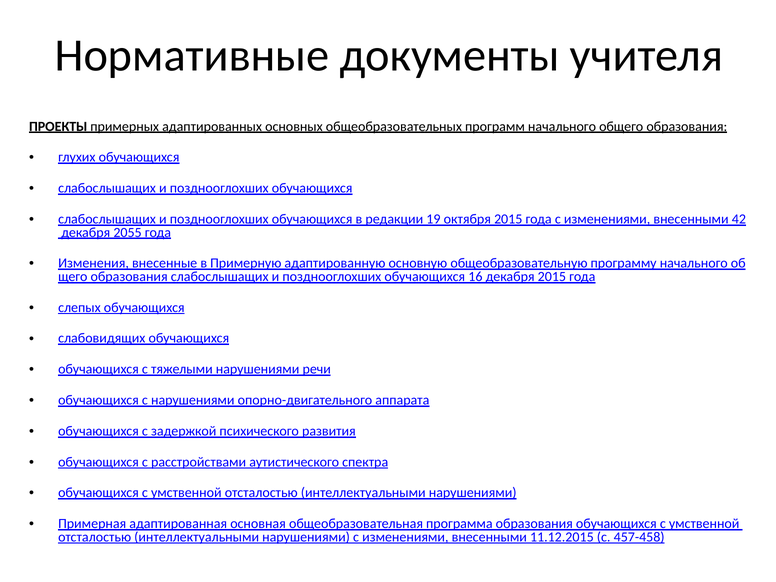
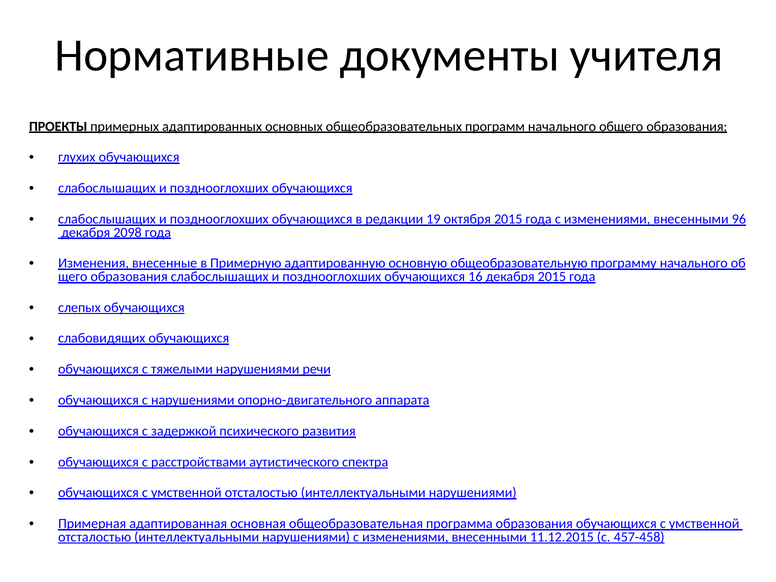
42: 42 -> 96
2055: 2055 -> 2098
